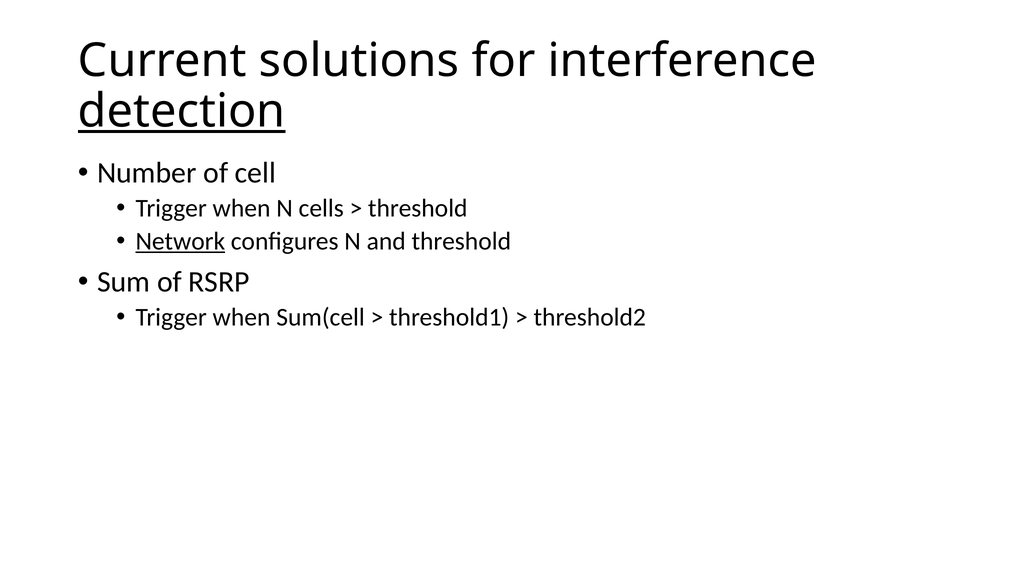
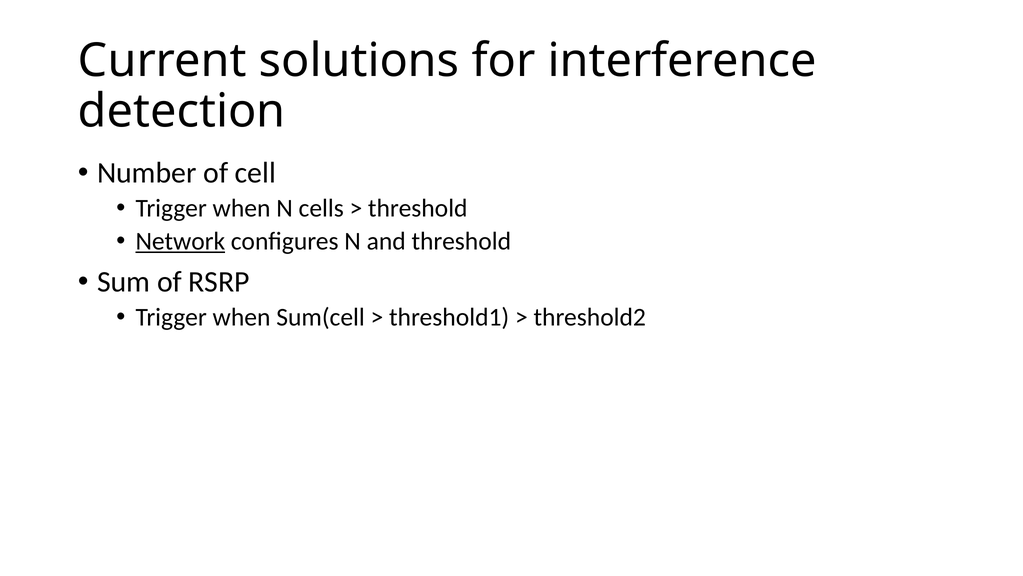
detection underline: present -> none
